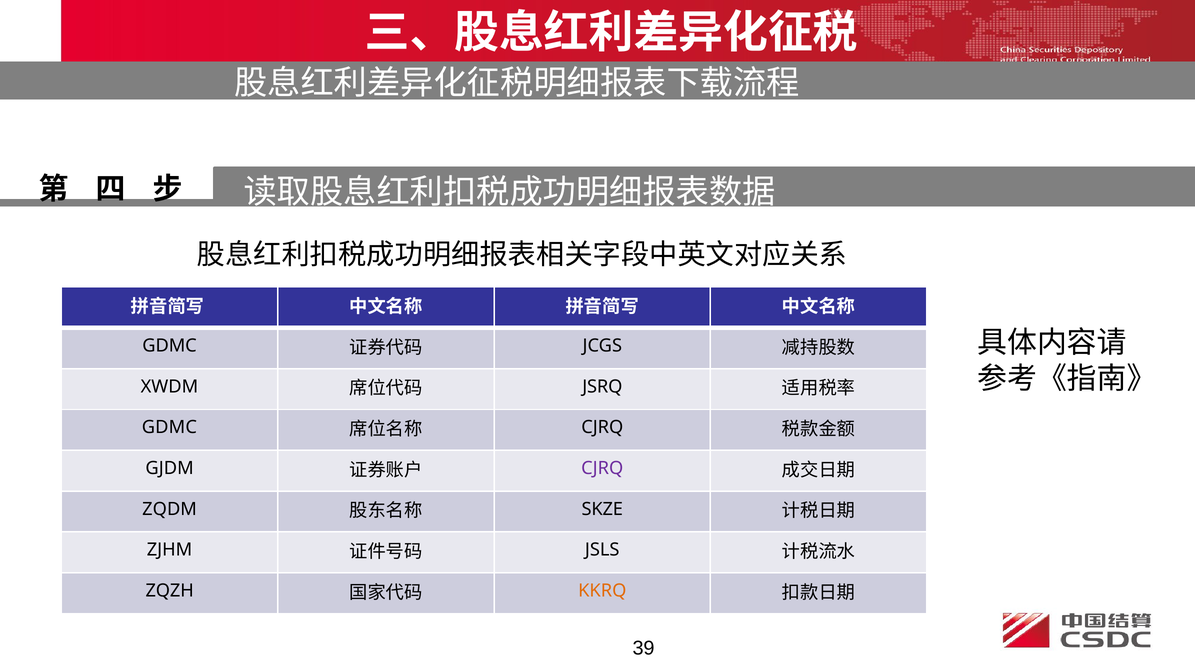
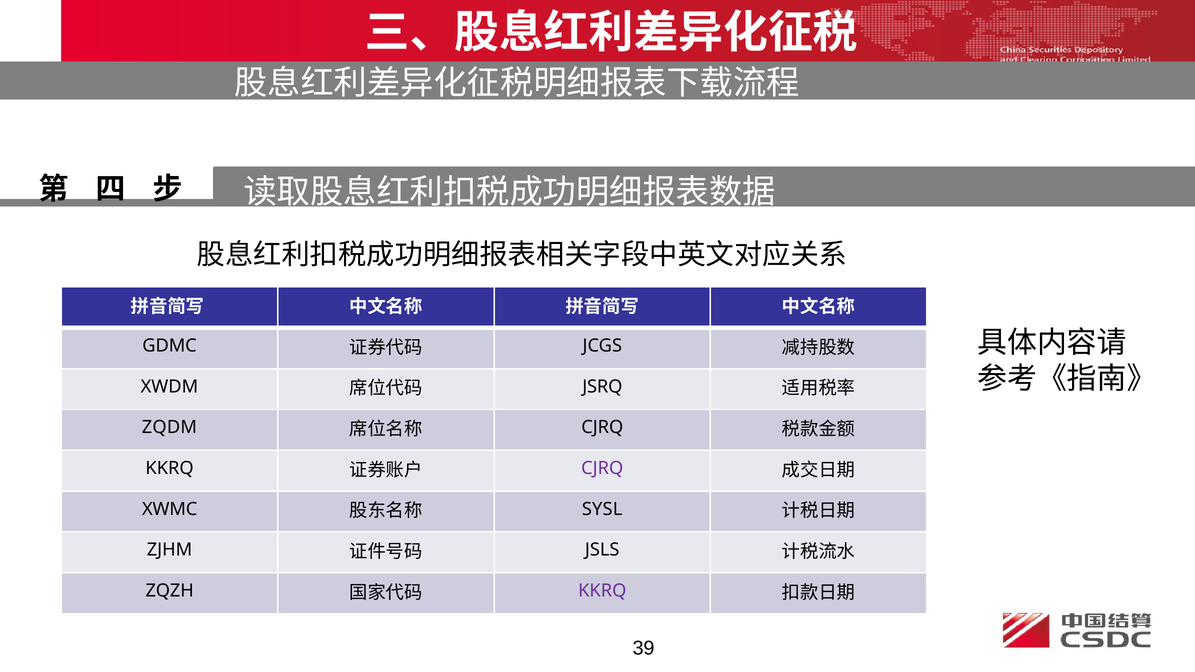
GDMC at (169, 428): GDMC -> ZQDM
GJDM at (170, 468): GJDM -> KKRQ
ZQDM: ZQDM -> XWMC
SKZE: SKZE -> SYSL
KKRQ at (602, 591) colour: orange -> purple
